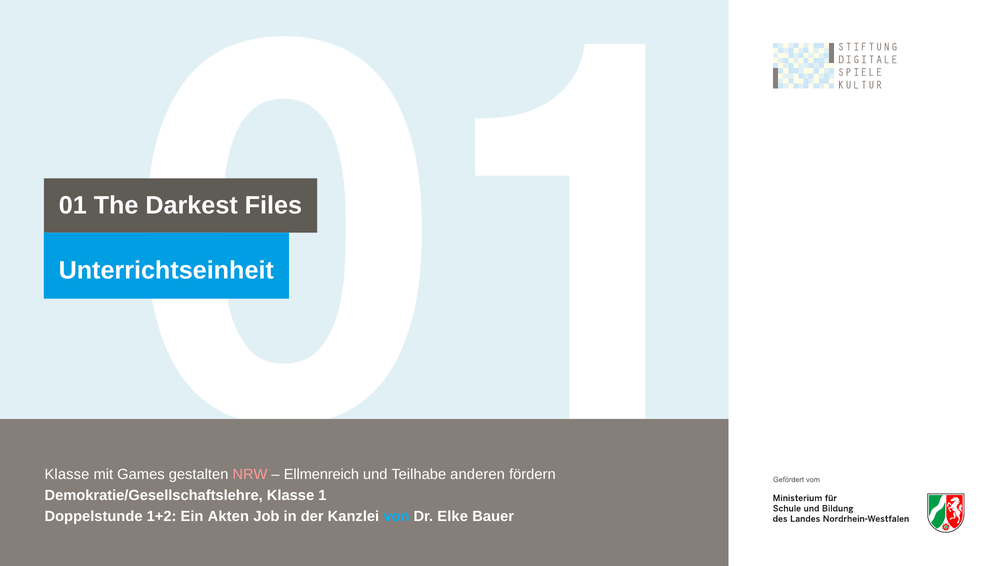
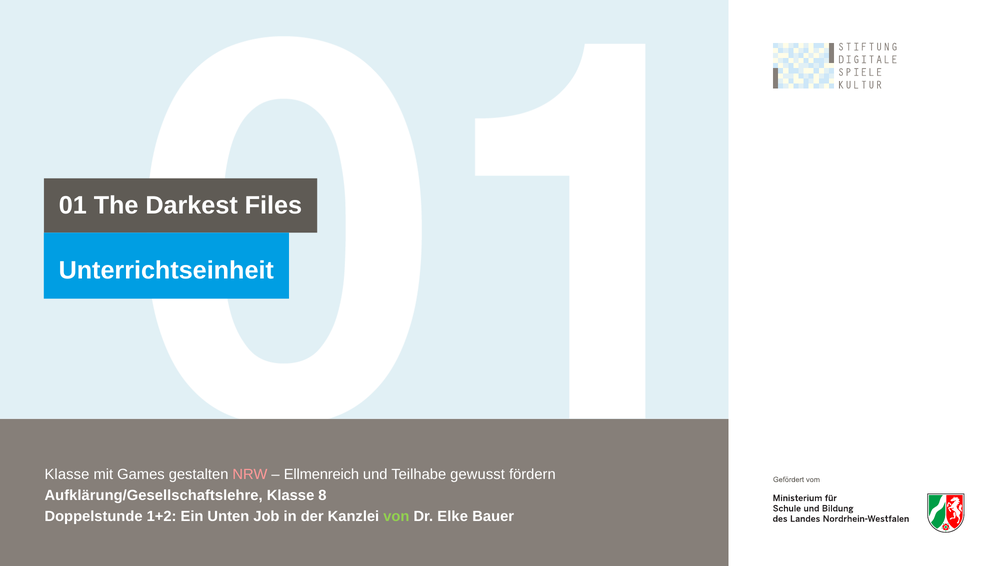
anderen: anderen -> gewusst
Demokratie/Gesellschaftslehre: Demokratie/Gesellschaftslehre -> Aufklärung/Gesellschaftslehre
1: 1 -> 8
Akten: Akten -> Unten
von colour: light blue -> light green
